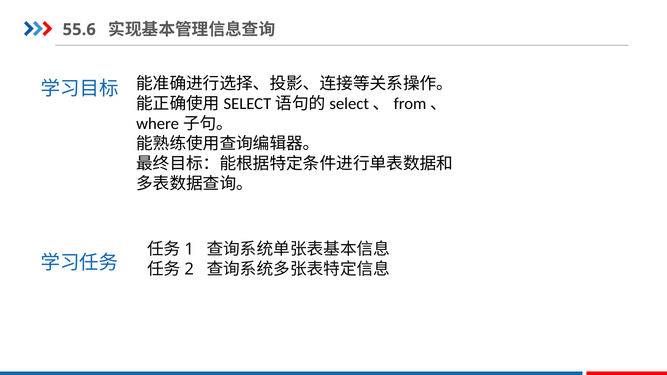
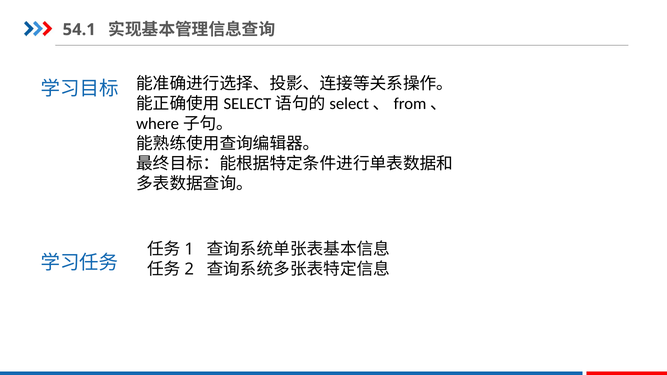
55.6: 55.6 -> 54.1
